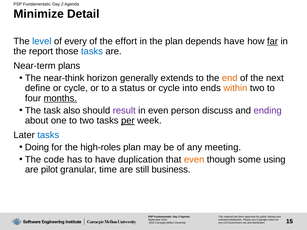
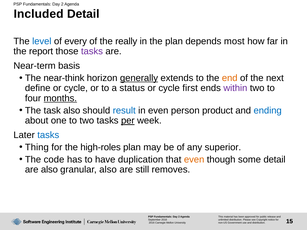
Minimize: Minimize -> Included
effort: effort -> really
depends have: have -> most
far underline: present -> none
tasks at (92, 51) colour: blue -> purple
plans: plans -> basis
generally underline: none -> present
into: into -> first
within colour: orange -> purple
result colour: purple -> blue
discuss: discuss -> product
ending colour: purple -> blue
Doing: Doing -> Thing
meeting: meeting -> superior
some using: using -> detail
are pilot: pilot -> also
granular time: time -> also
business: business -> removes
